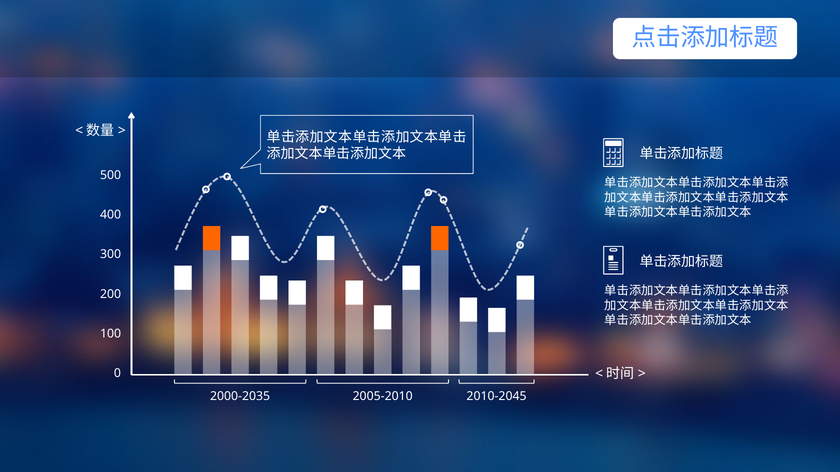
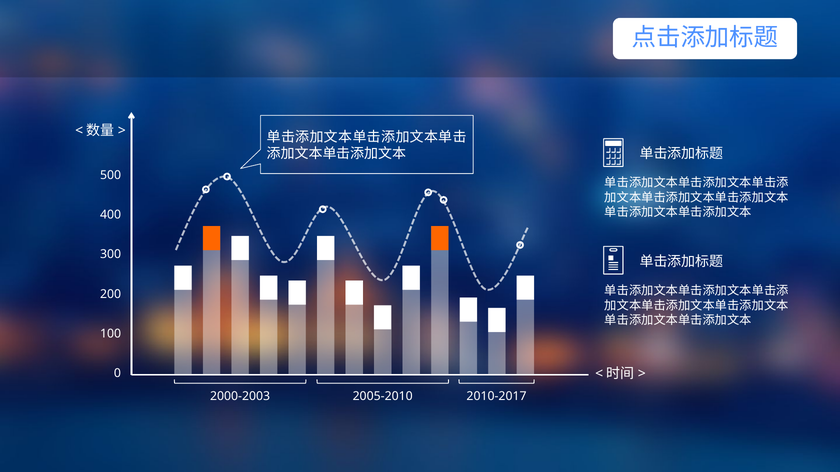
2000-2035: 2000-2035 -> 2000-2003
2010-2045: 2010-2045 -> 2010-2017
